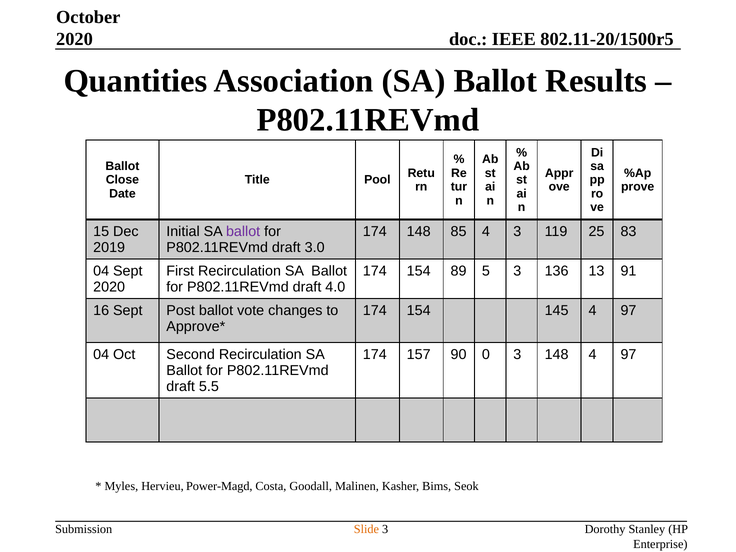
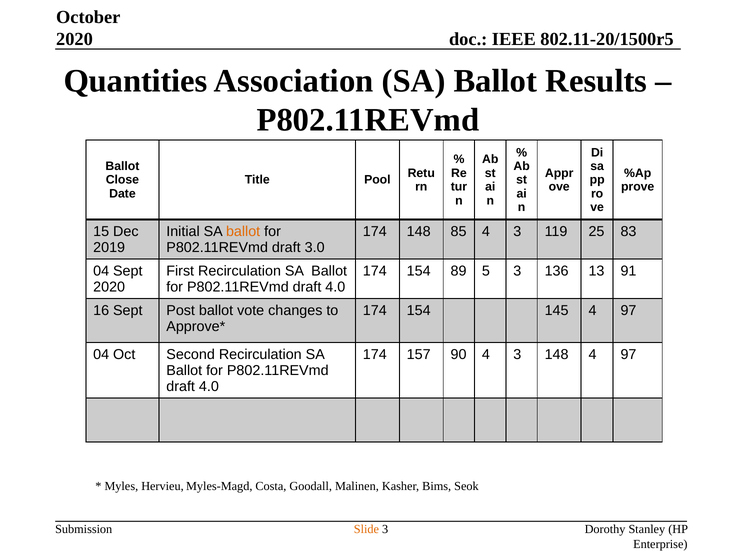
ballot at (243, 232) colour: purple -> orange
90 0: 0 -> 4
5.5 at (209, 387): 5.5 -> 4.0
Power-Magd: Power-Magd -> Myles-Magd
